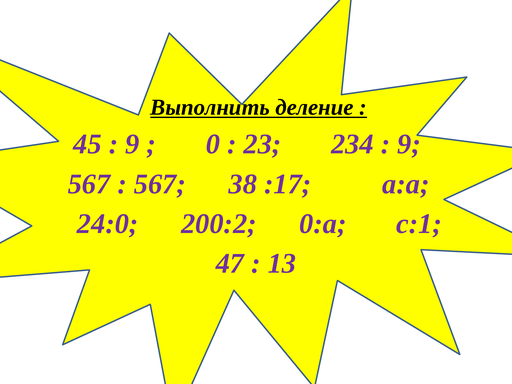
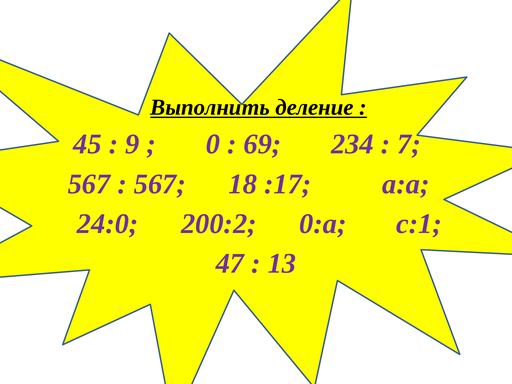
23: 23 -> 69
9 at (409, 144): 9 -> 7
38: 38 -> 18
